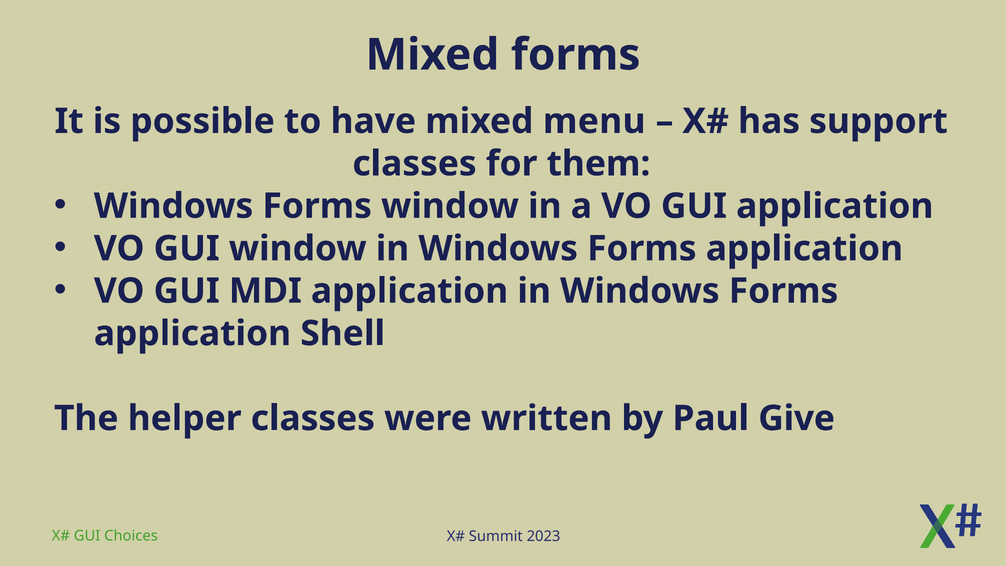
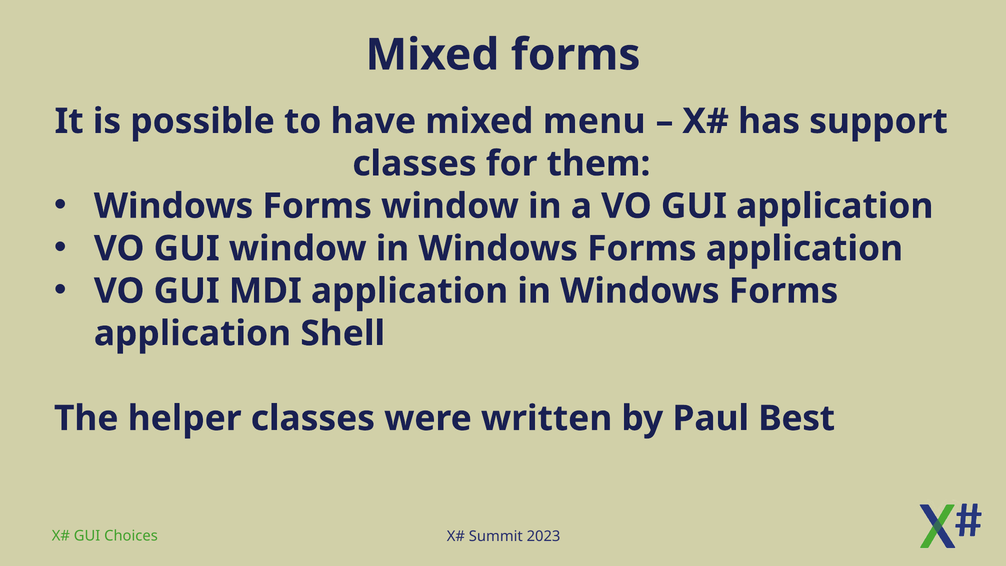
Give: Give -> Best
